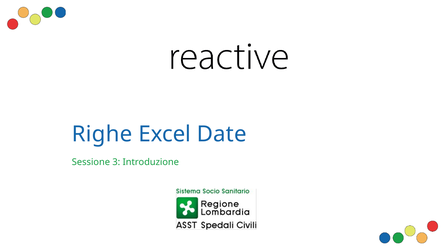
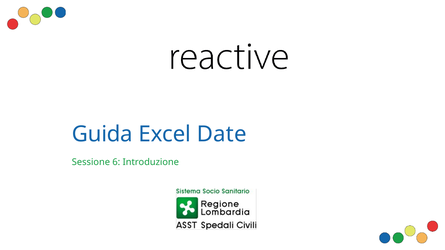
Righe: Righe -> Guida
3: 3 -> 6
